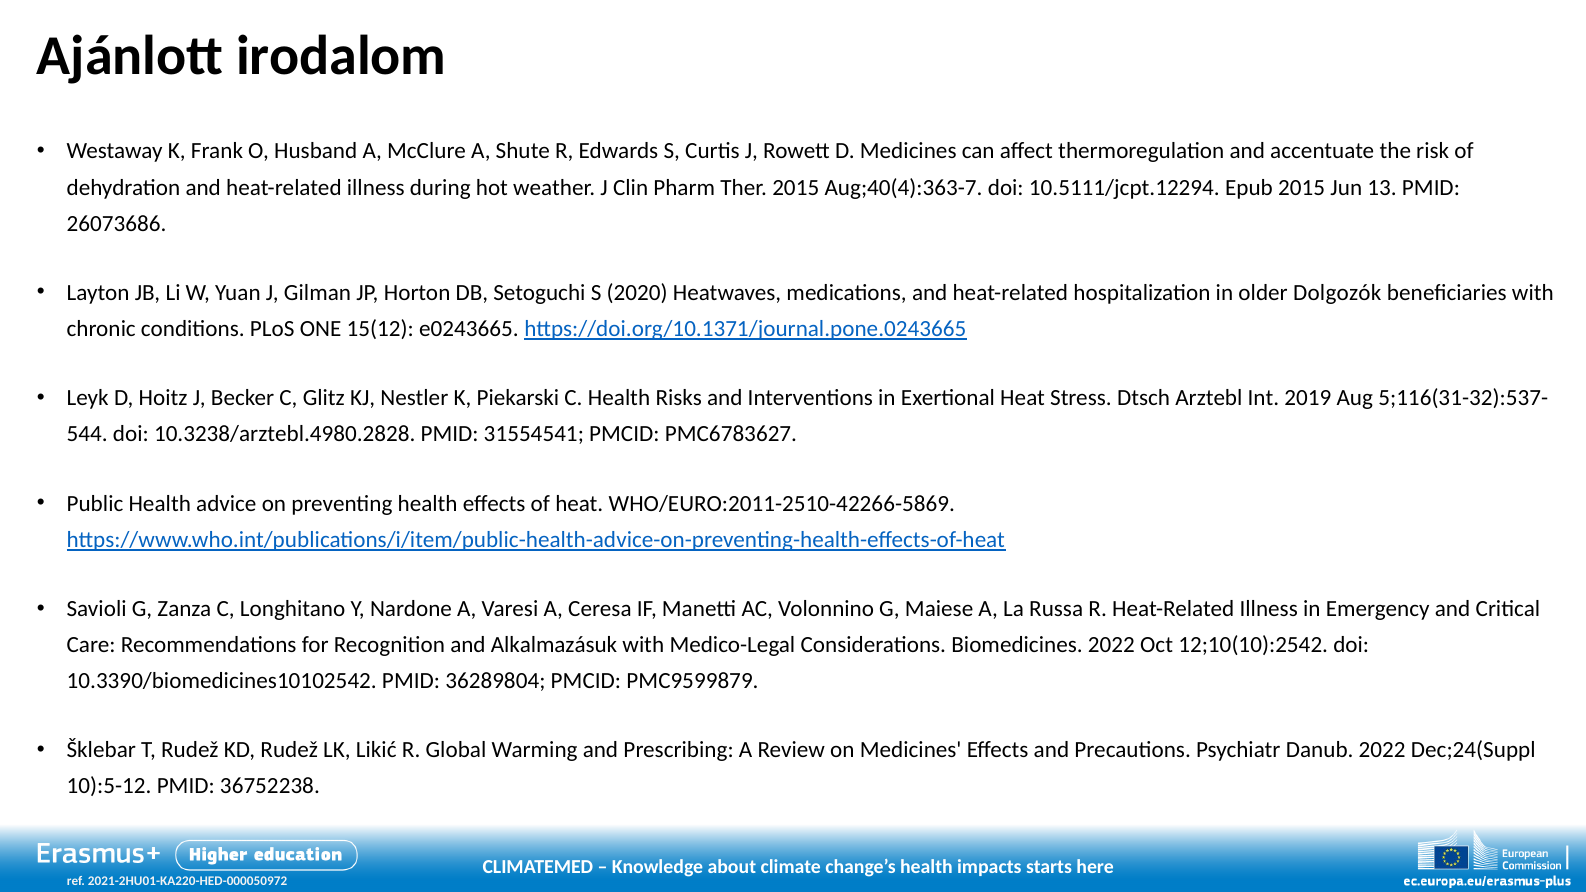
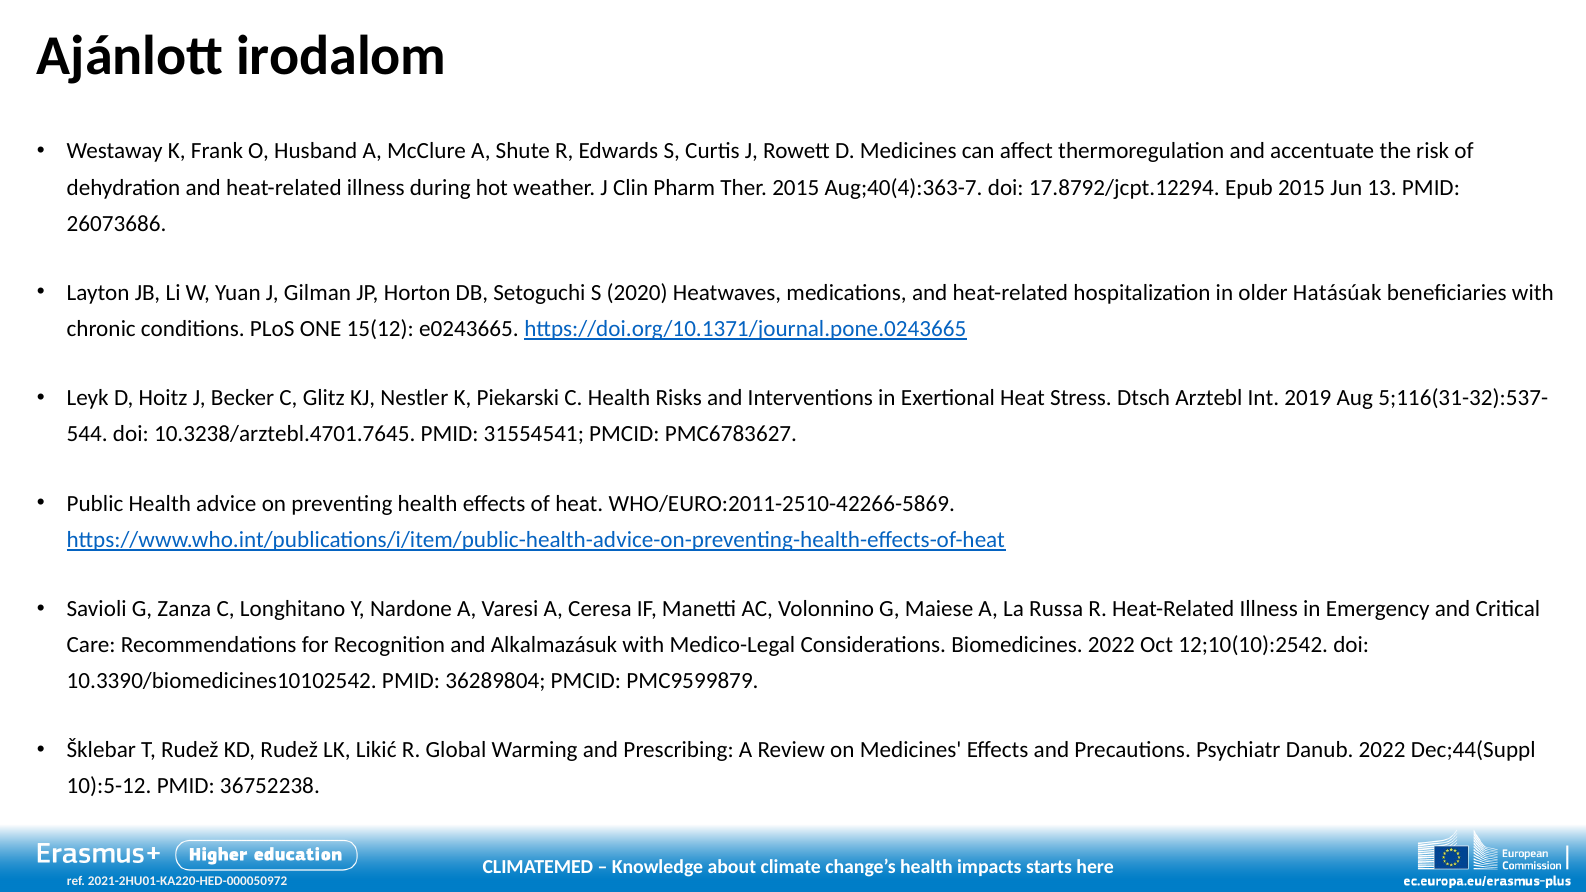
10.5111/jcpt.12294: 10.5111/jcpt.12294 -> 17.8792/jcpt.12294
Dolgozók: Dolgozók -> Hatásúak
10.3238/arztebl.4980.2828: 10.3238/arztebl.4980.2828 -> 10.3238/arztebl.4701.7645
Dec;24(Suppl: Dec;24(Suppl -> Dec;44(Suppl
